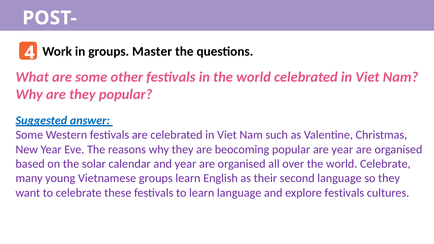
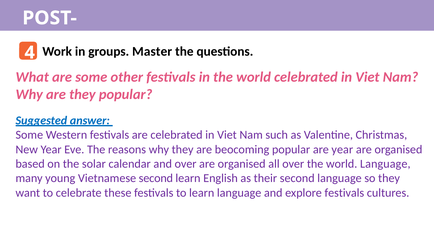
and year: year -> over
world Celebrate: Celebrate -> Language
Vietnamese groups: groups -> second
